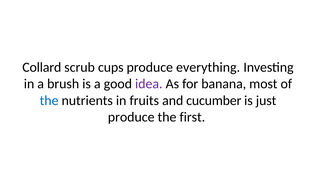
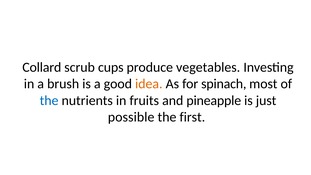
everything: everything -> vegetables
idea colour: purple -> orange
banana: banana -> spinach
cucumber: cucumber -> pineapple
produce at (131, 117): produce -> possible
